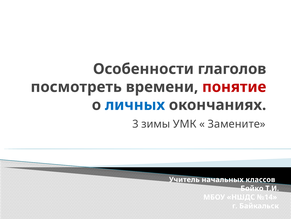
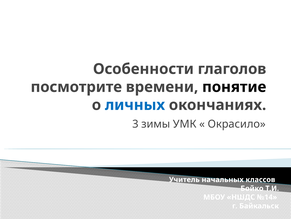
посмотреть: посмотреть -> посмотрите
понятие colour: red -> black
Замените: Замените -> Окрасило
